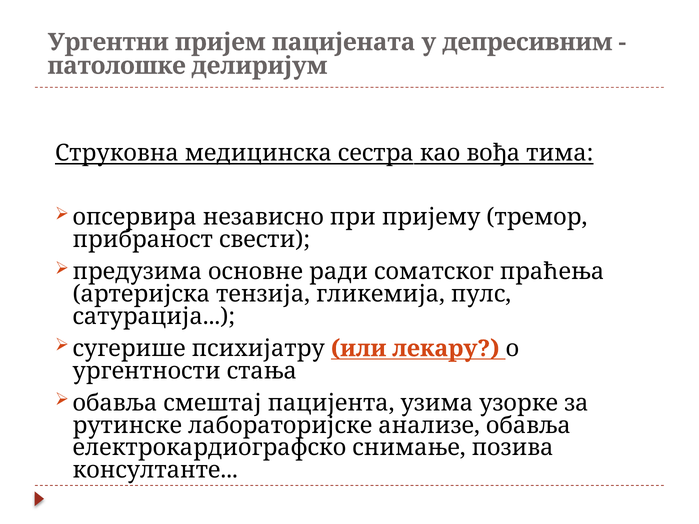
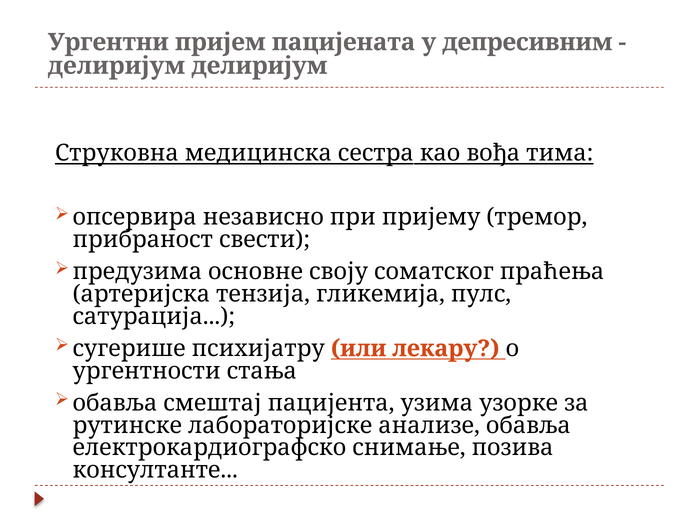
патолошке at (117, 66): патолошке -> делиријум
ради: ради -> своју
